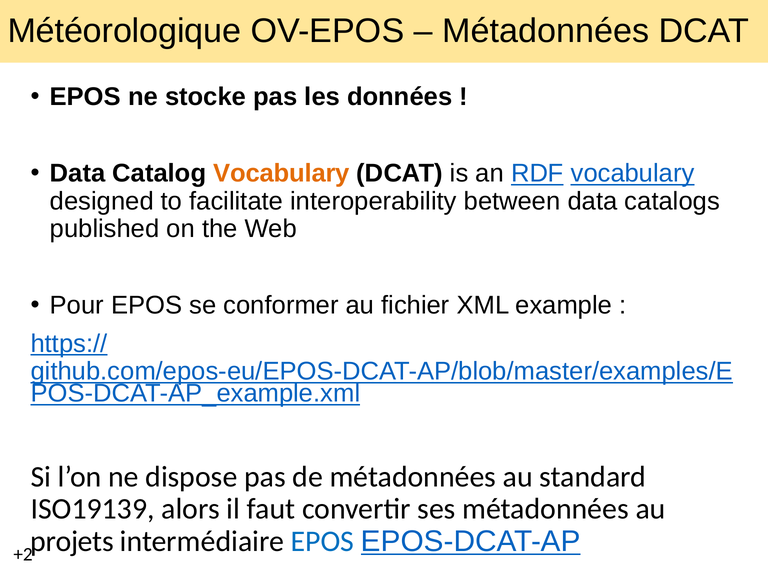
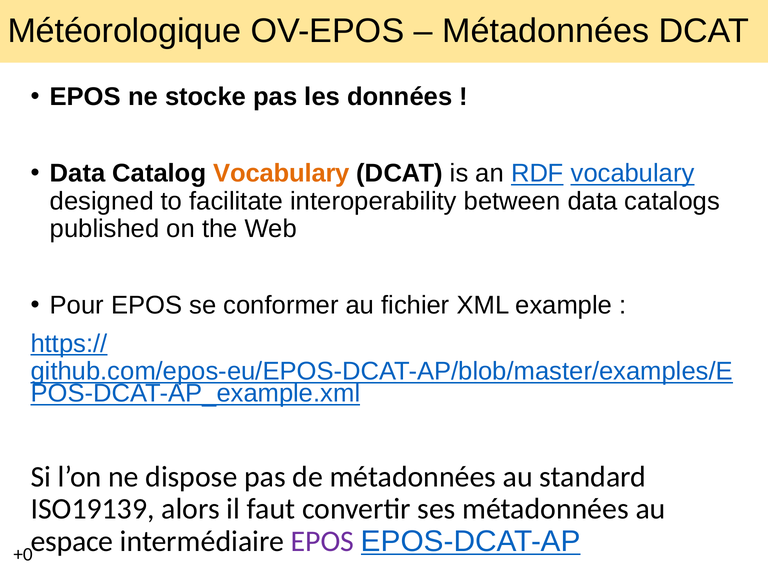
projets: projets -> espace
EPOS at (322, 541) colour: blue -> purple
+2: +2 -> +0
